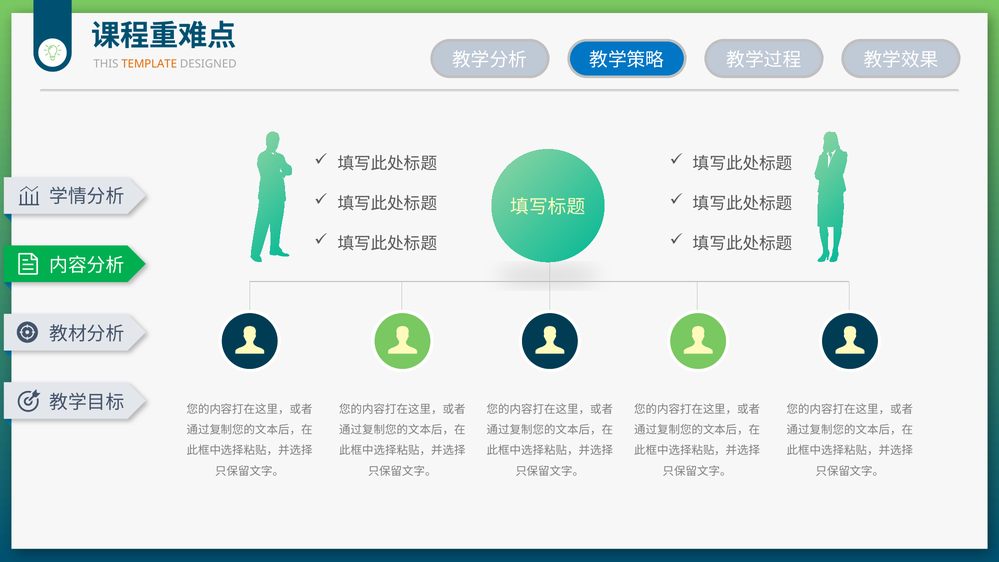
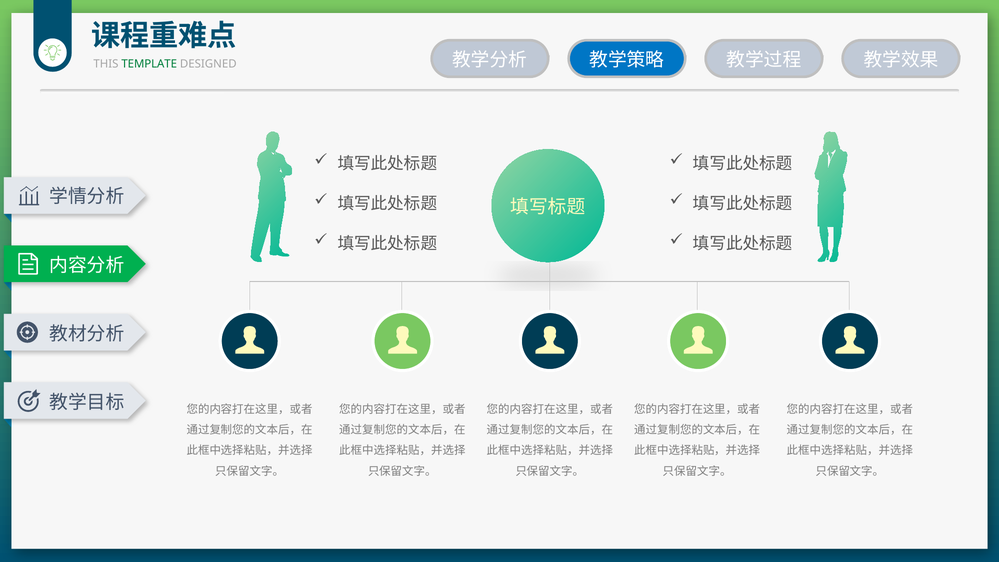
TEMPLATE colour: orange -> green
